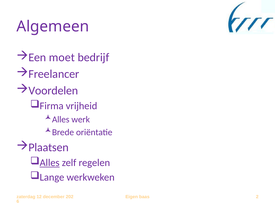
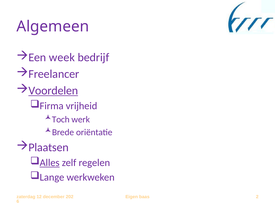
moet: moet -> week
Voordelen underline: none -> present
Alles at (61, 120): Alles -> Toch
